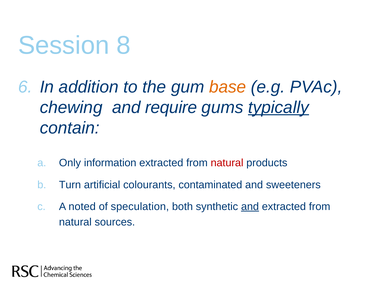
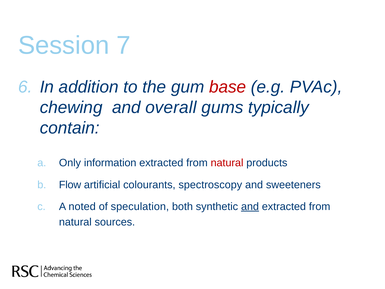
8: 8 -> 7
base colour: orange -> red
require: require -> overall
typically underline: present -> none
Turn: Turn -> Flow
contaminated: contaminated -> spectroscopy
